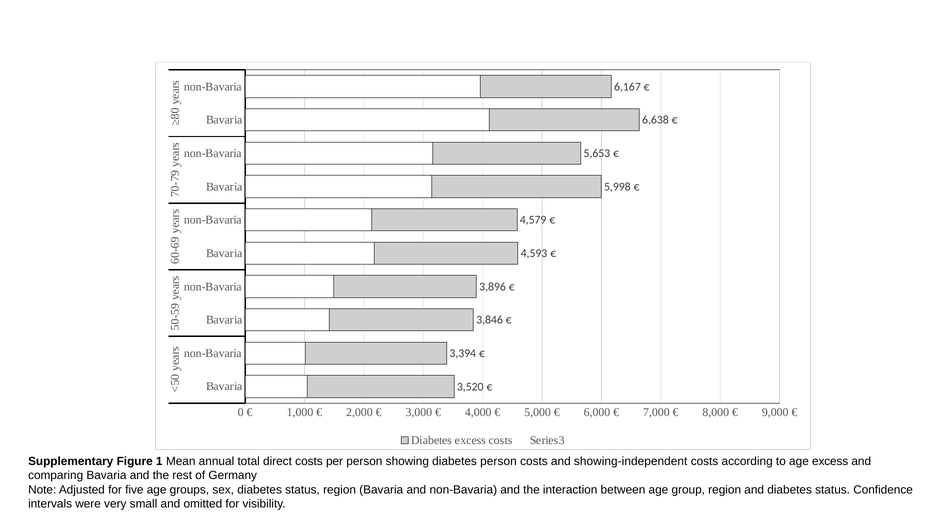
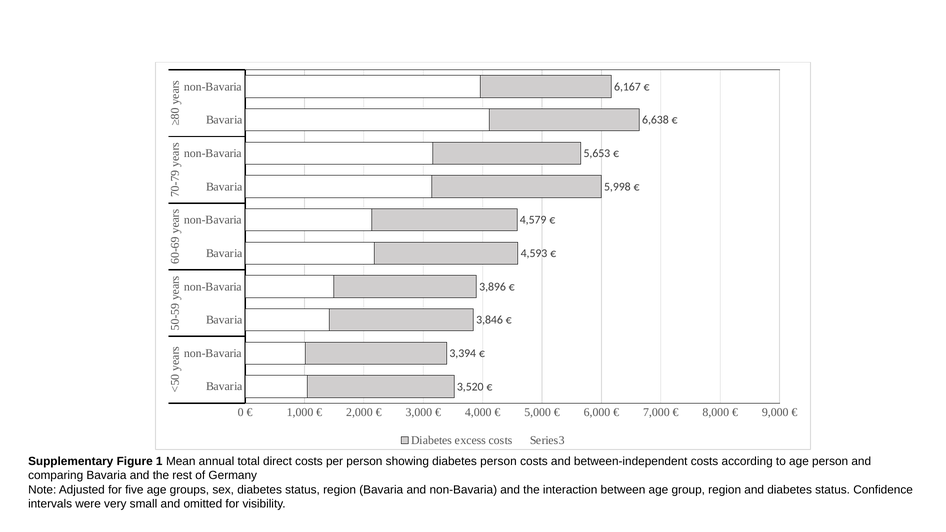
showing-independent: showing-independent -> between-independent
age excess: excess -> person
